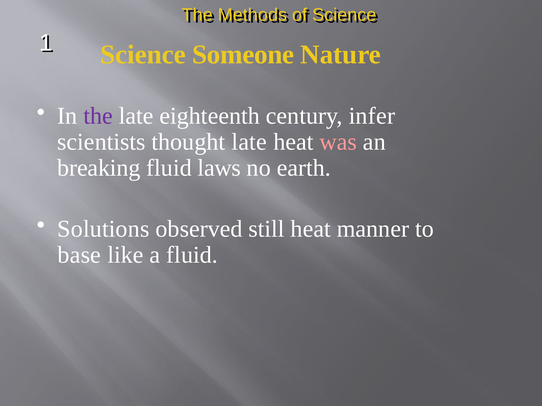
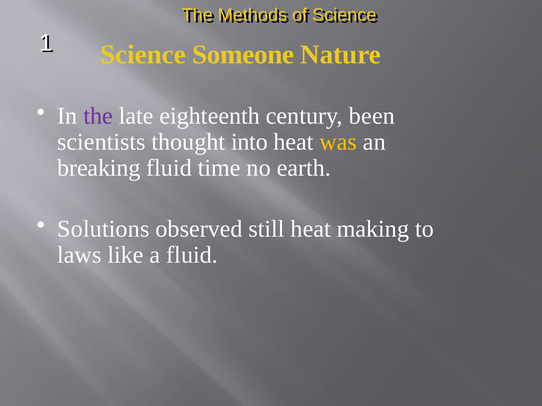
infer: infer -> been
thought late: late -> into
was colour: pink -> yellow
laws: laws -> time
manner: manner -> making
base: base -> laws
